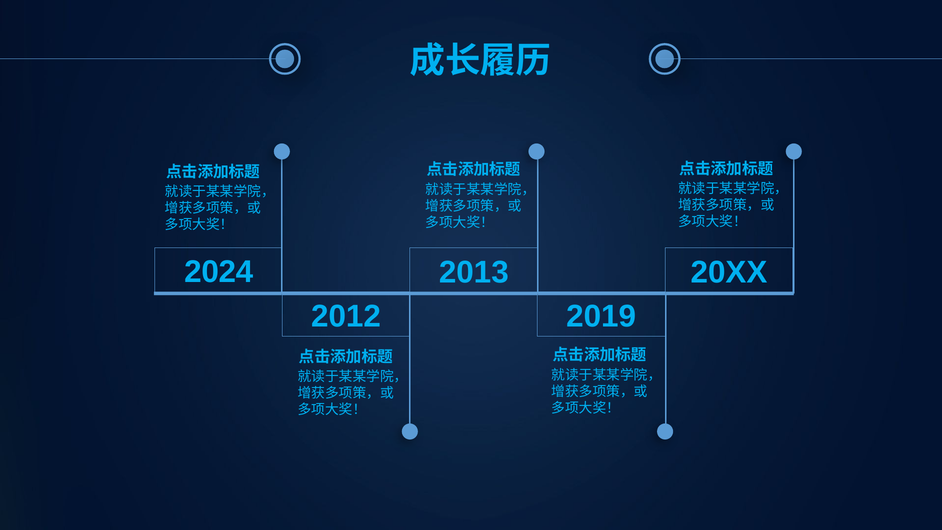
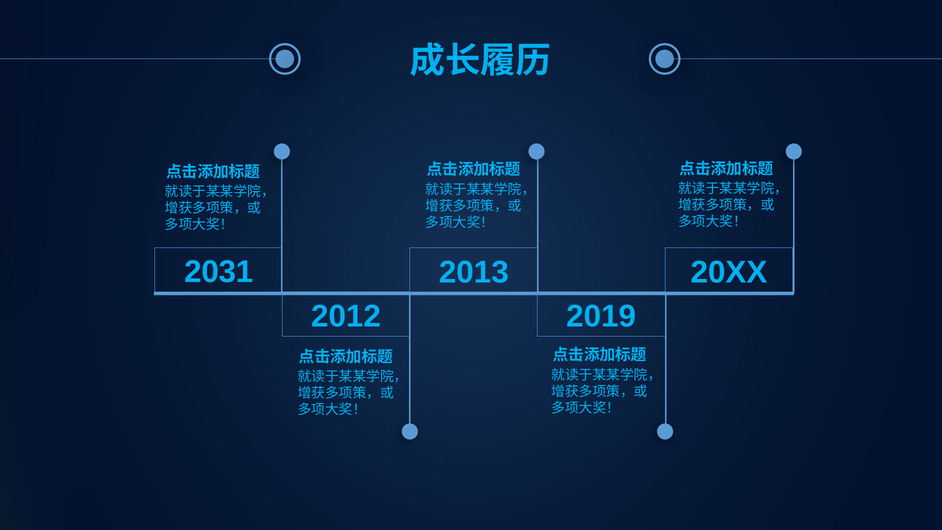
2024: 2024 -> 2031
